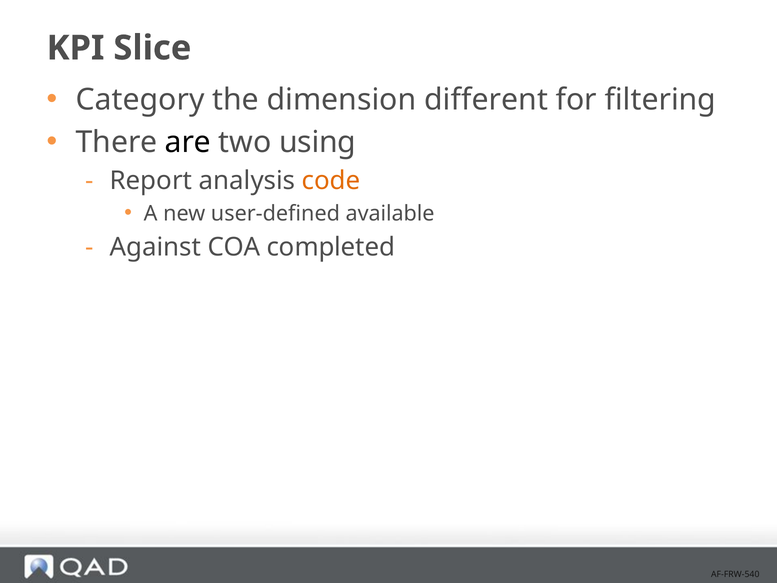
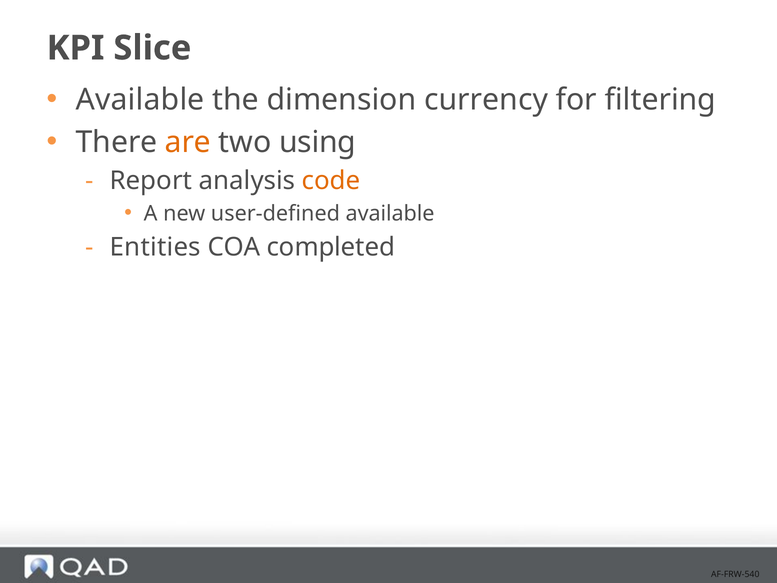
Category at (140, 100): Category -> Available
different: different -> currency
are colour: black -> orange
Against: Against -> Entities
